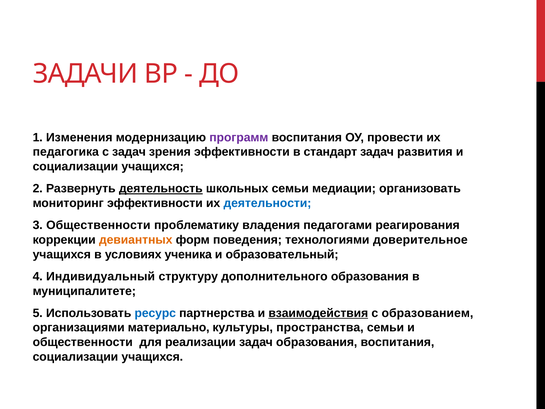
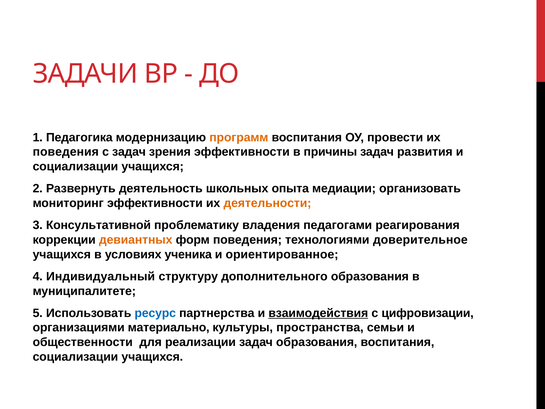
Изменения: Изменения -> Педагогика
программ colour: purple -> orange
педагогика at (66, 152): педагогика -> поведения
стандарт: стандарт -> причины
деятельность underline: present -> none
школьных семьи: семьи -> опыта
деятельности colour: blue -> orange
3 Общественности: Общественности -> Консультативной
образовательный: образовательный -> ориентированное
образованием: образованием -> цифровизации
